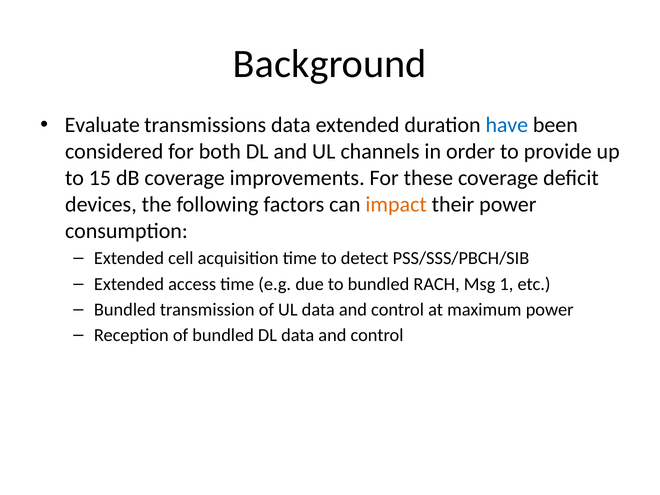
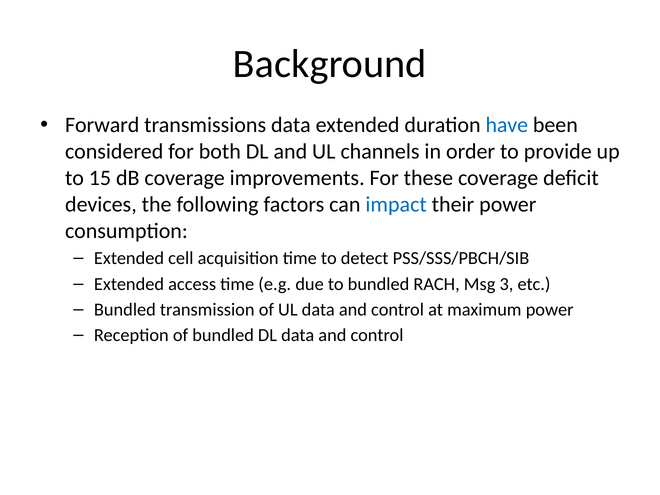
Evaluate: Evaluate -> Forward
impact colour: orange -> blue
1: 1 -> 3
